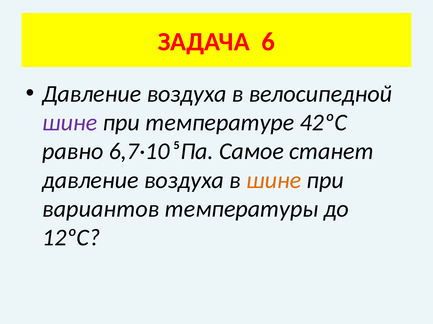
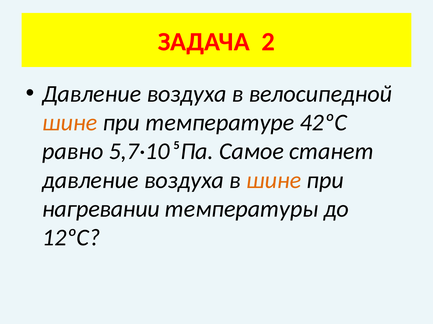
6: 6 -> 2
шине at (70, 123) colour: purple -> orange
6,7·10: 6,7·10 -> 5,7·10
вариантов: вариантов -> нагревании
